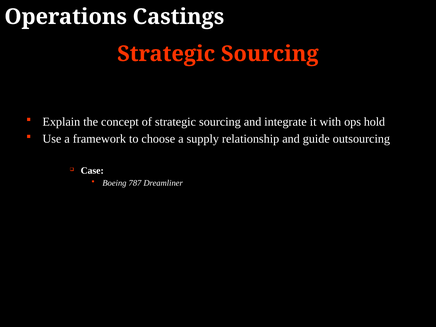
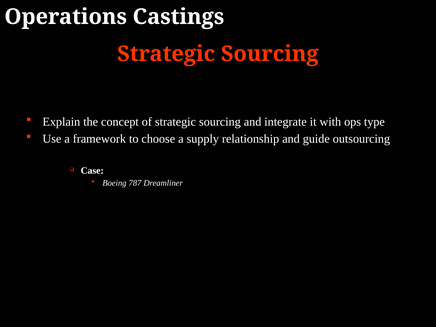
hold: hold -> type
